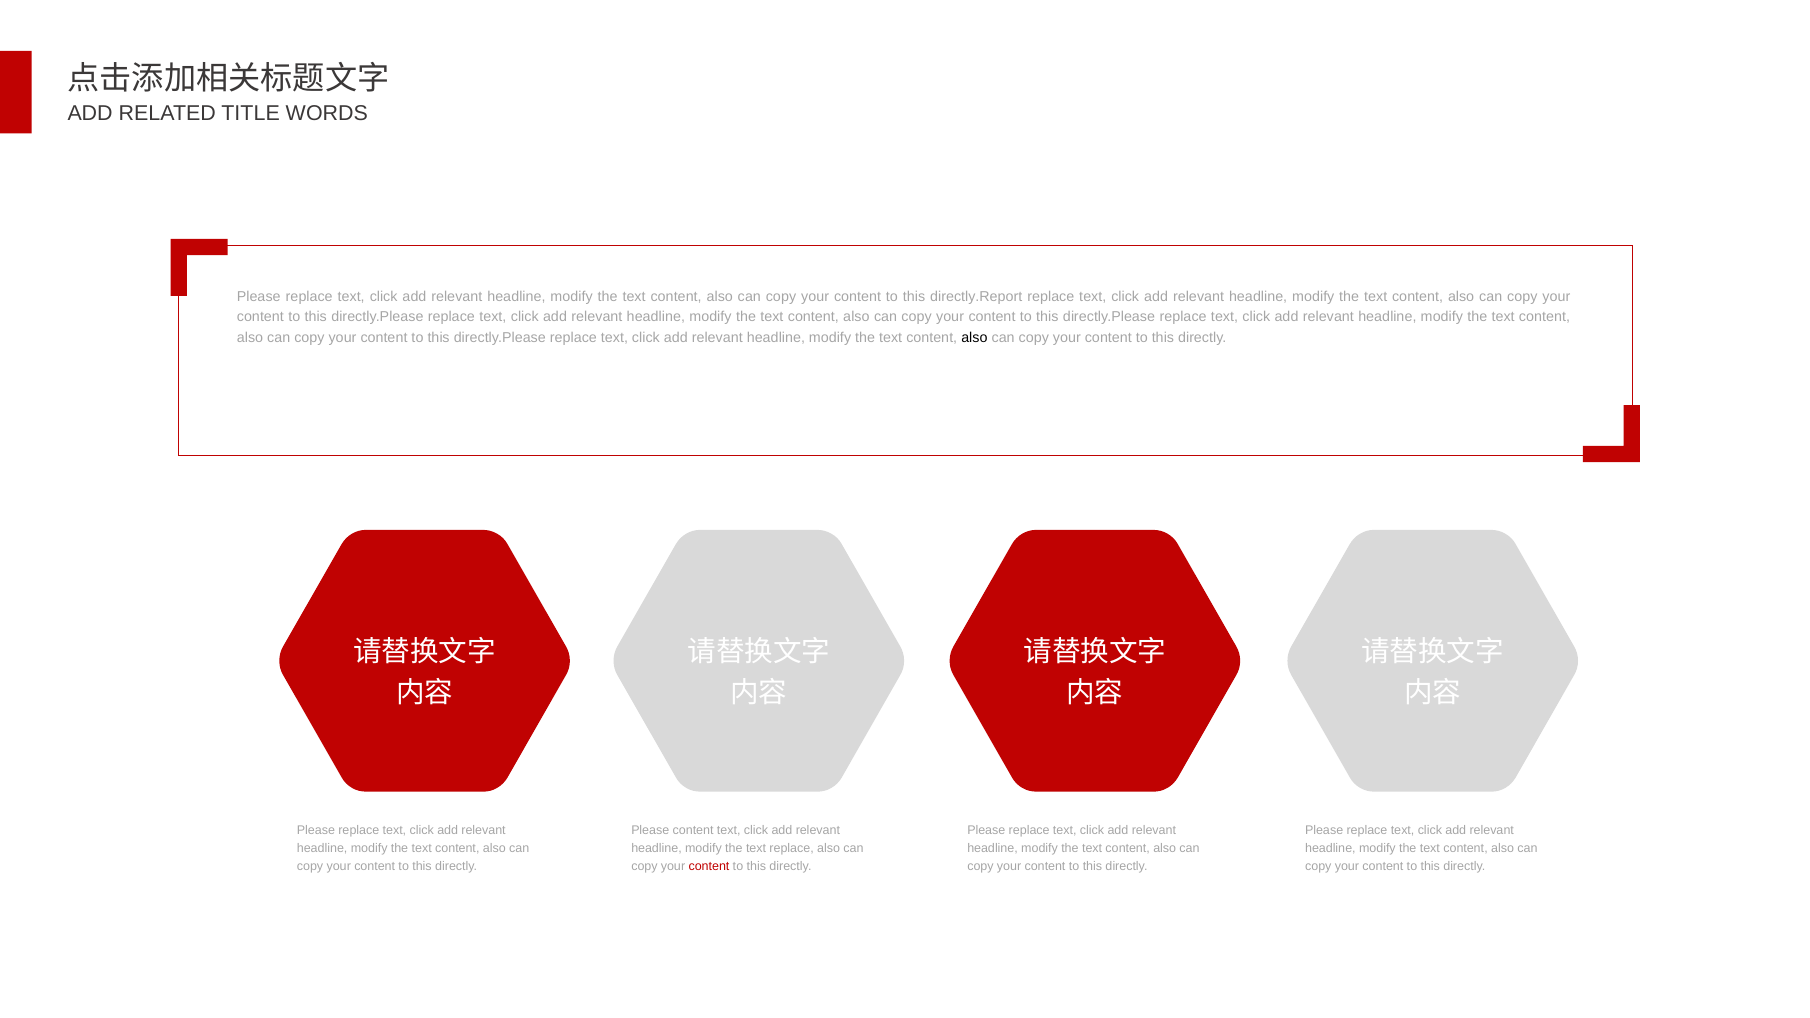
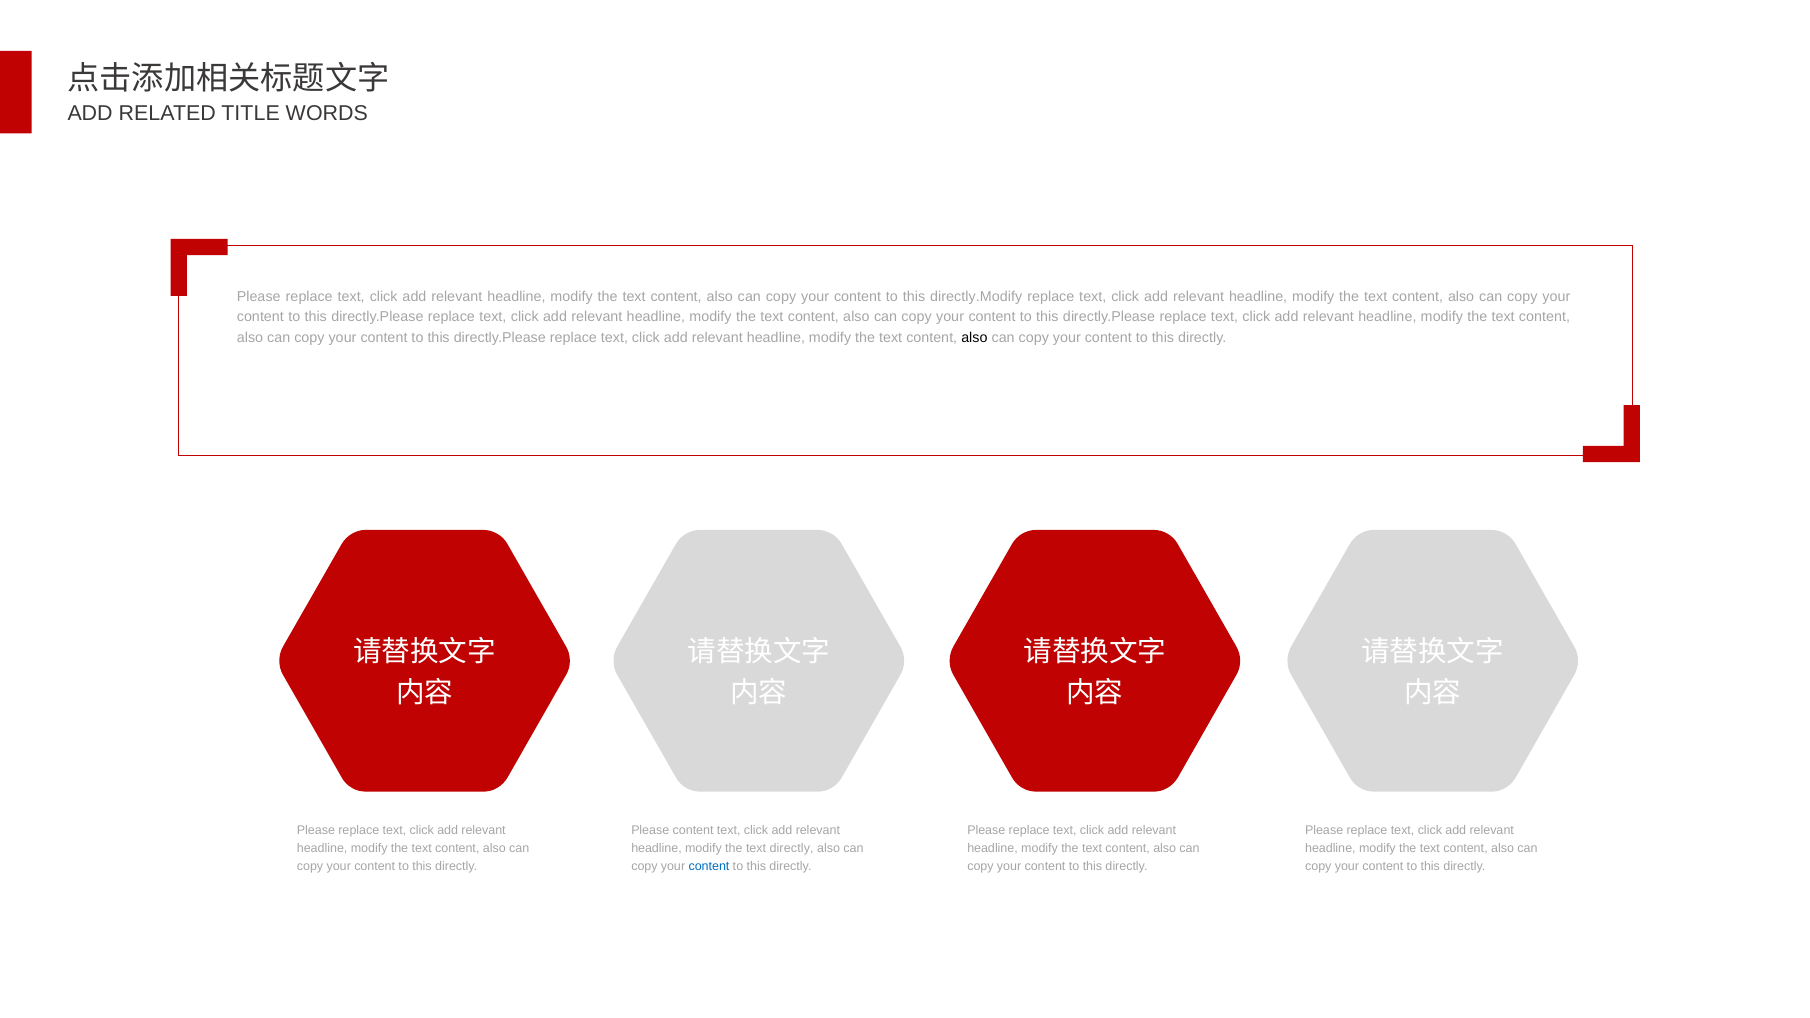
directly.Report: directly.Report -> directly.Modify
text replace: replace -> directly
content at (709, 866) colour: red -> blue
